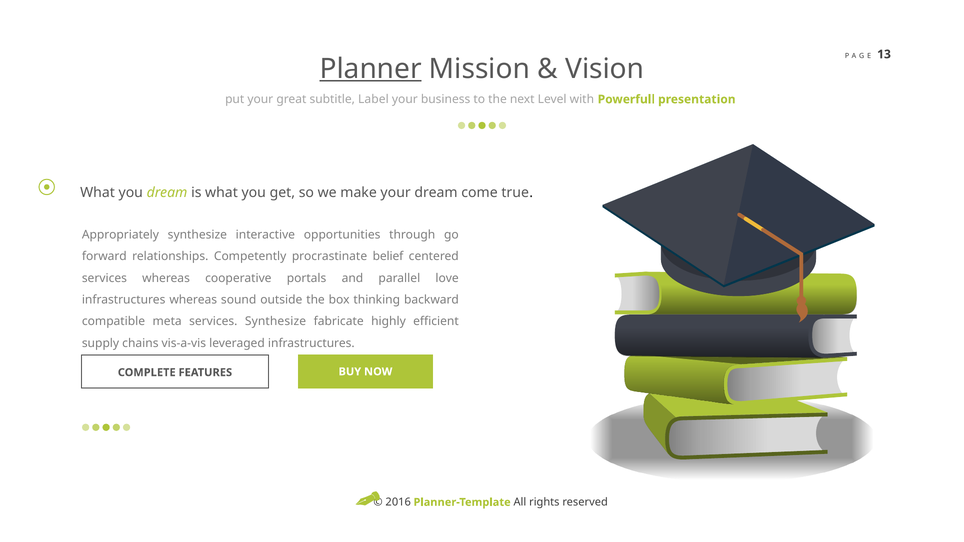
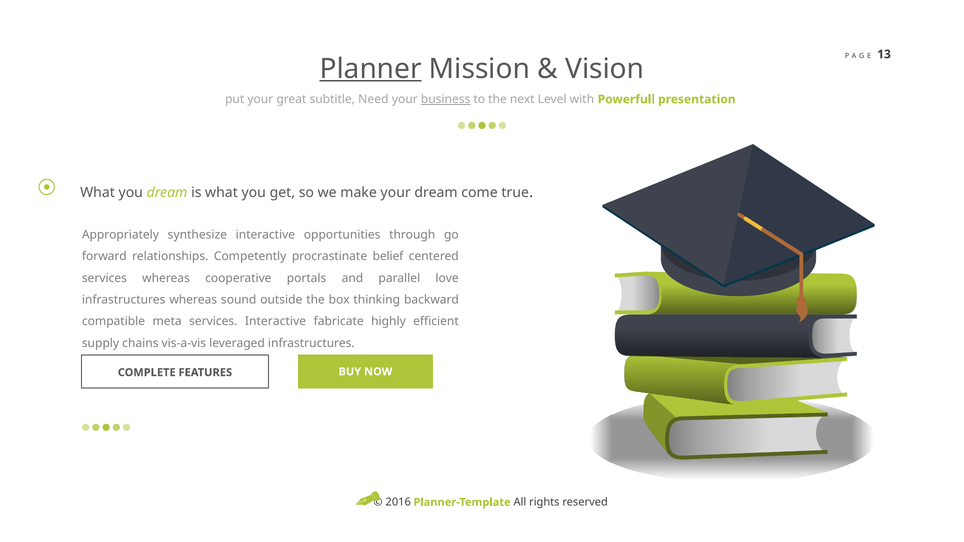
Label: Label -> Need
business underline: none -> present
services Synthesize: Synthesize -> Interactive
